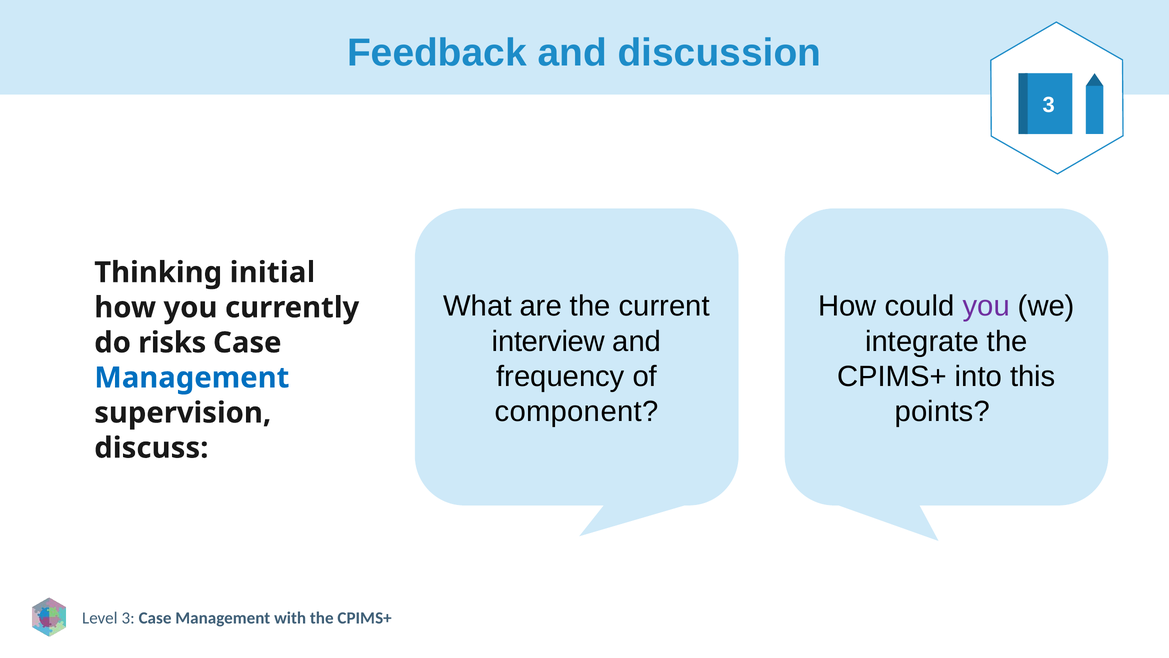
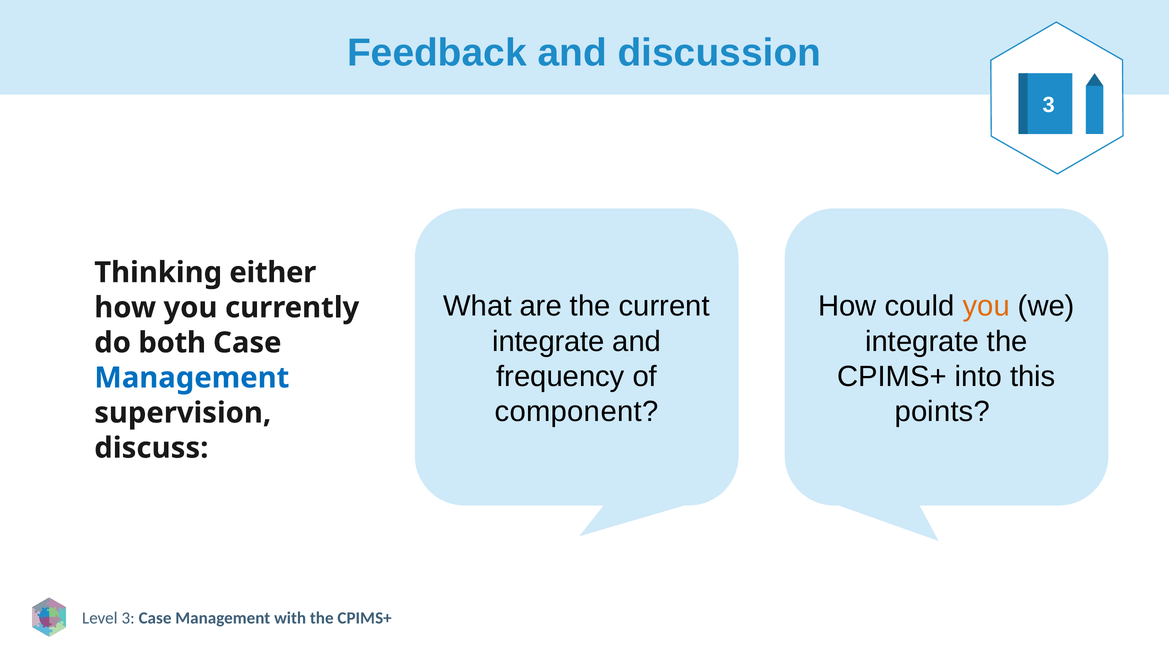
initial: initial -> either
you at (986, 306) colour: purple -> orange
interview at (548, 341): interview -> integrate
risks: risks -> both
